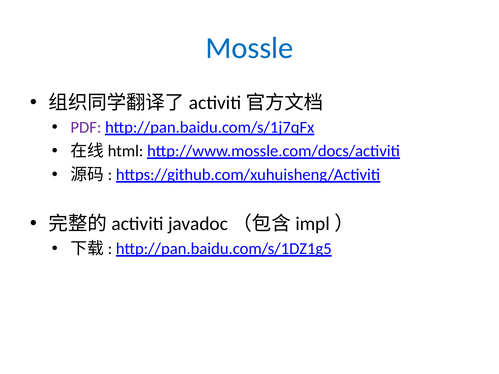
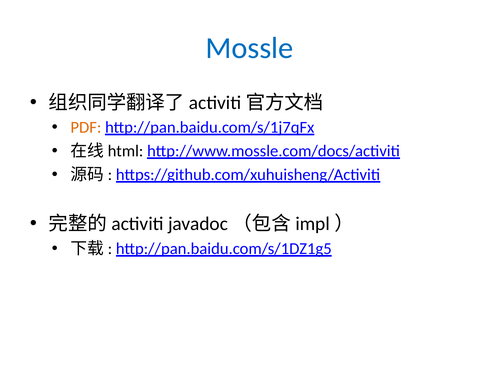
PDF colour: purple -> orange
